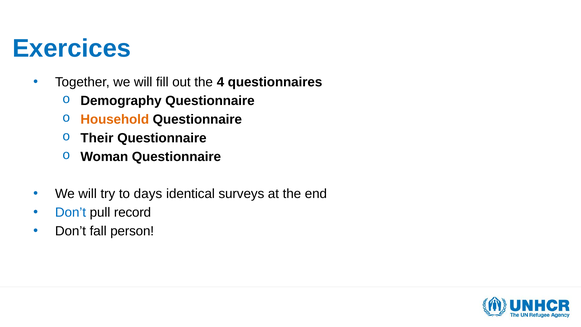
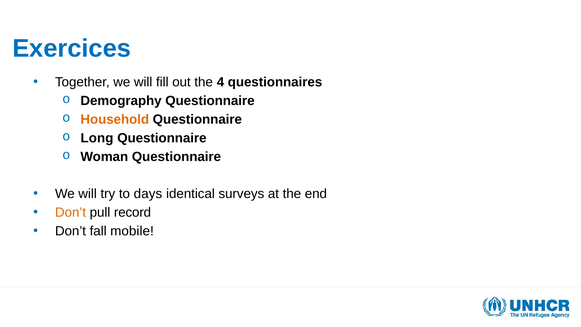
Their: Their -> Long
Don’t at (71, 212) colour: blue -> orange
person: person -> mobile
